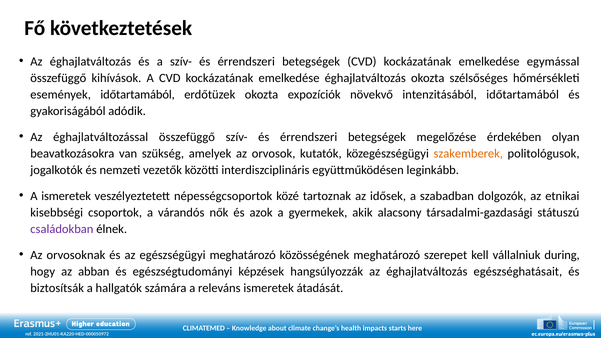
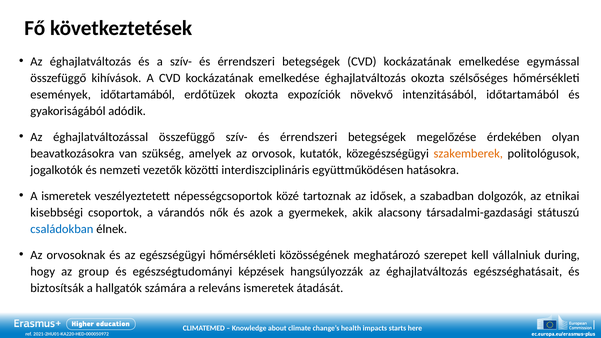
leginkább: leginkább -> hatásokra
családokban colour: purple -> blue
egészségügyi meghatározó: meghatározó -> hőmérsékleti
abban: abban -> group
